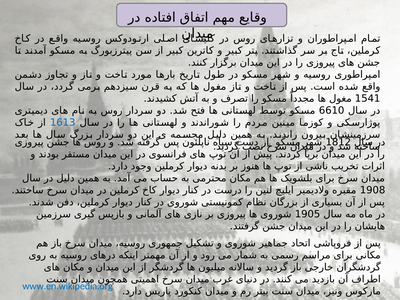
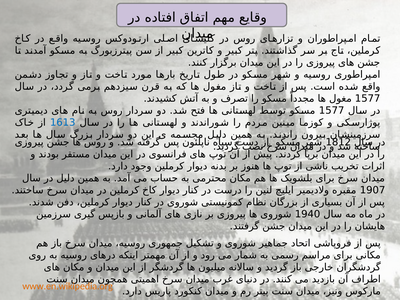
1541 at (368, 98): 1541 -> 1577
6610 at (332, 110): 6610 -> 1577
1908: 1908 -> 1907
1905: 1905 -> 1940
www.en.wikipedia.org colour: blue -> orange
